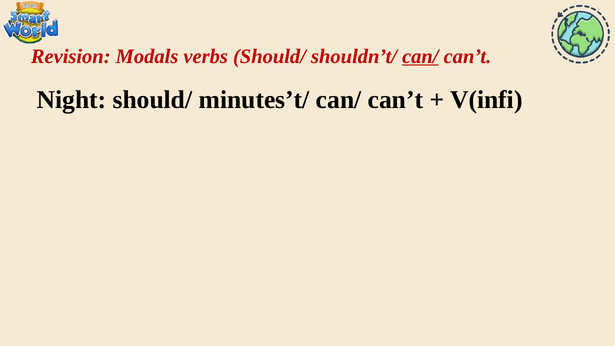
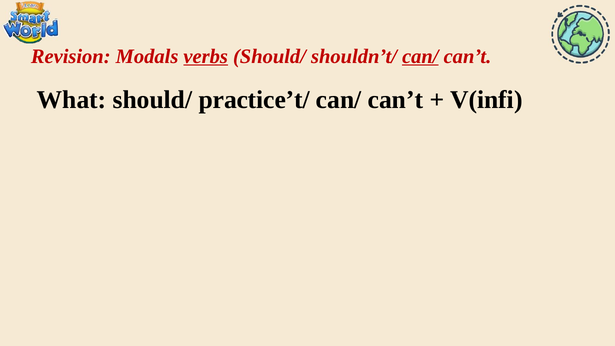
verbs underline: none -> present
Night: Night -> What
minutes’t/: minutes’t/ -> practice’t/
